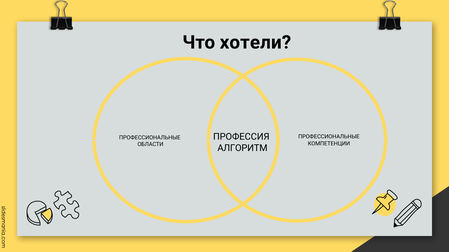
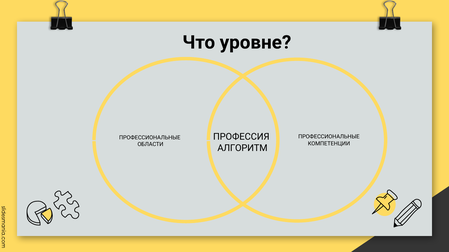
хотели: хотели -> уровне
